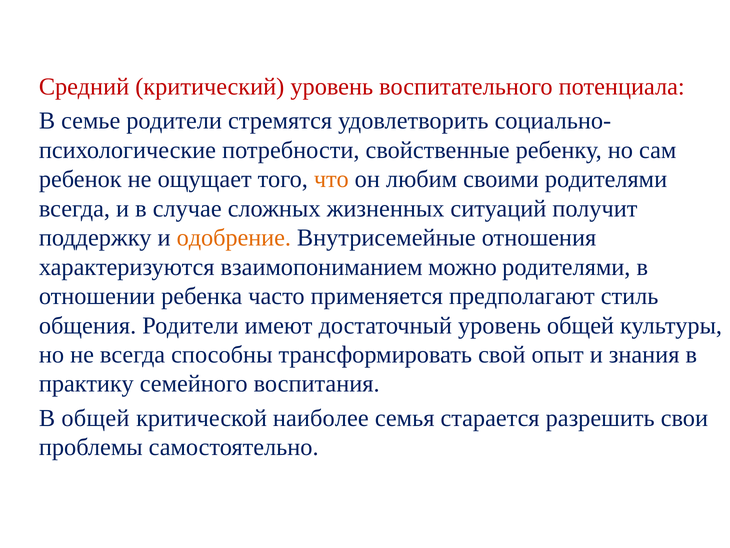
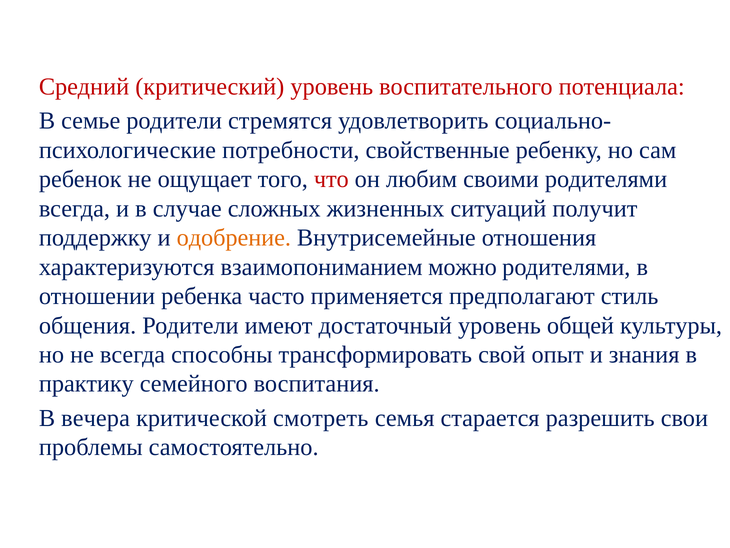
что colour: orange -> red
В общей: общей -> вечера
наиболее: наиболее -> смотреть
